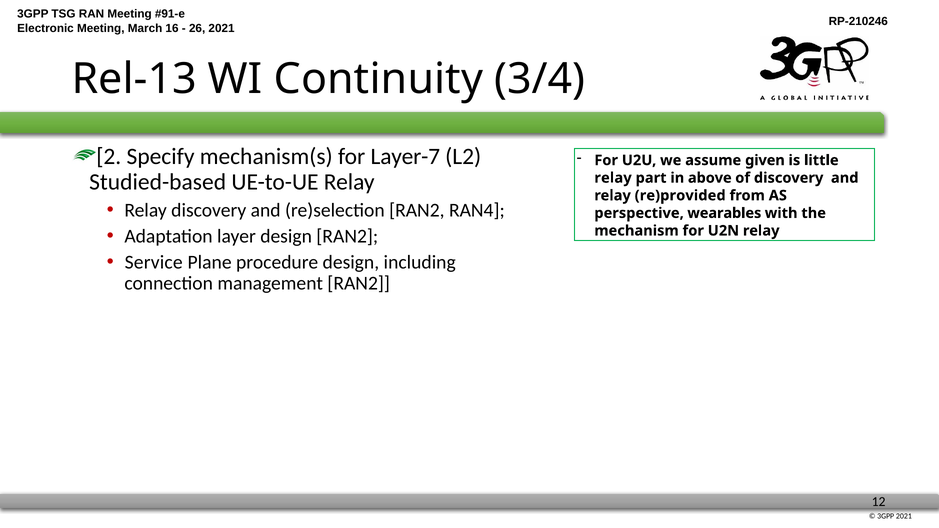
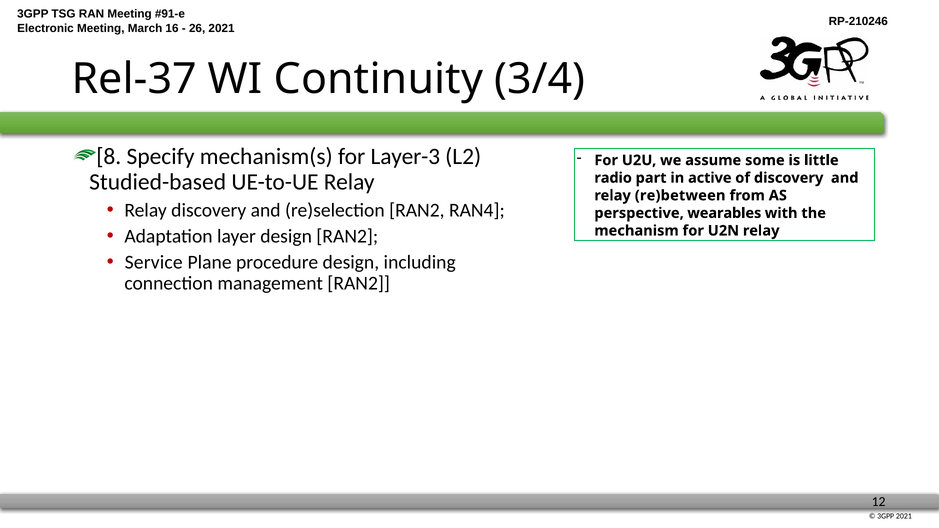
Rel-13: Rel-13 -> Rel-37
2: 2 -> 8
Layer-7: Layer-7 -> Layer-3
given: given -> some
relay at (613, 178): relay -> radio
above: above -> active
re)provided: re)provided -> re)between
